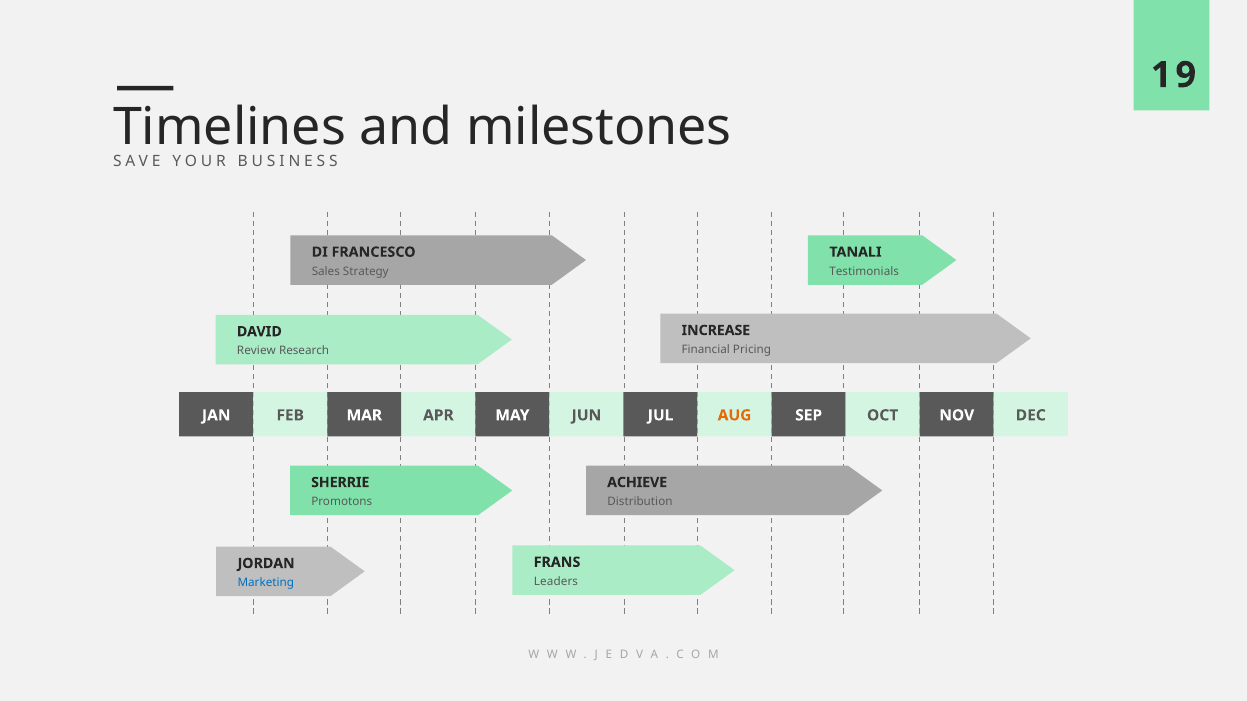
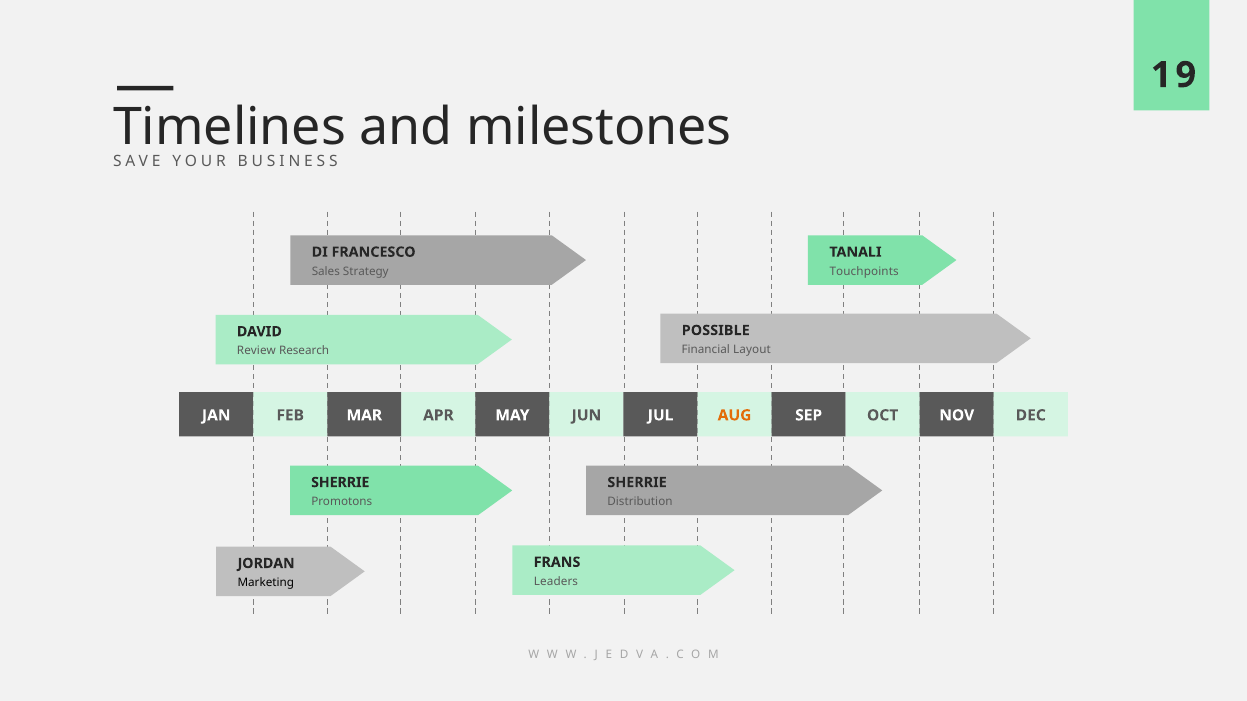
Testimonials: Testimonials -> Touchpoints
INCREASE: INCREASE -> POSSIBLE
Pricing: Pricing -> Layout
ACHIEVE at (637, 483): ACHIEVE -> SHERRIE
Marketing colour: blue -> black
